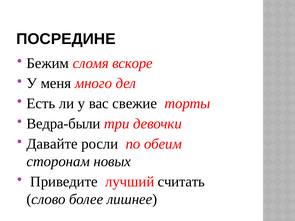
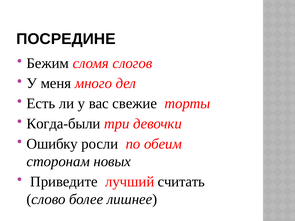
вскоре: вскоре -> слогов
Ведра-были: Ведра-были -> Когда-были
Давайте: Давайте -> Ошибку
